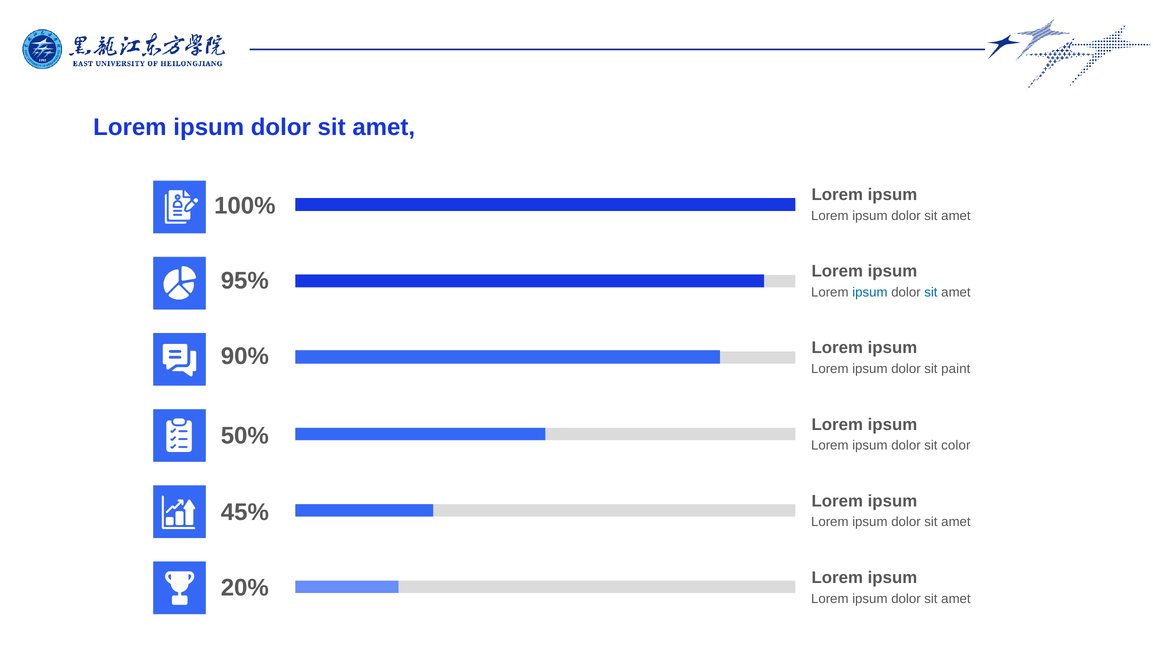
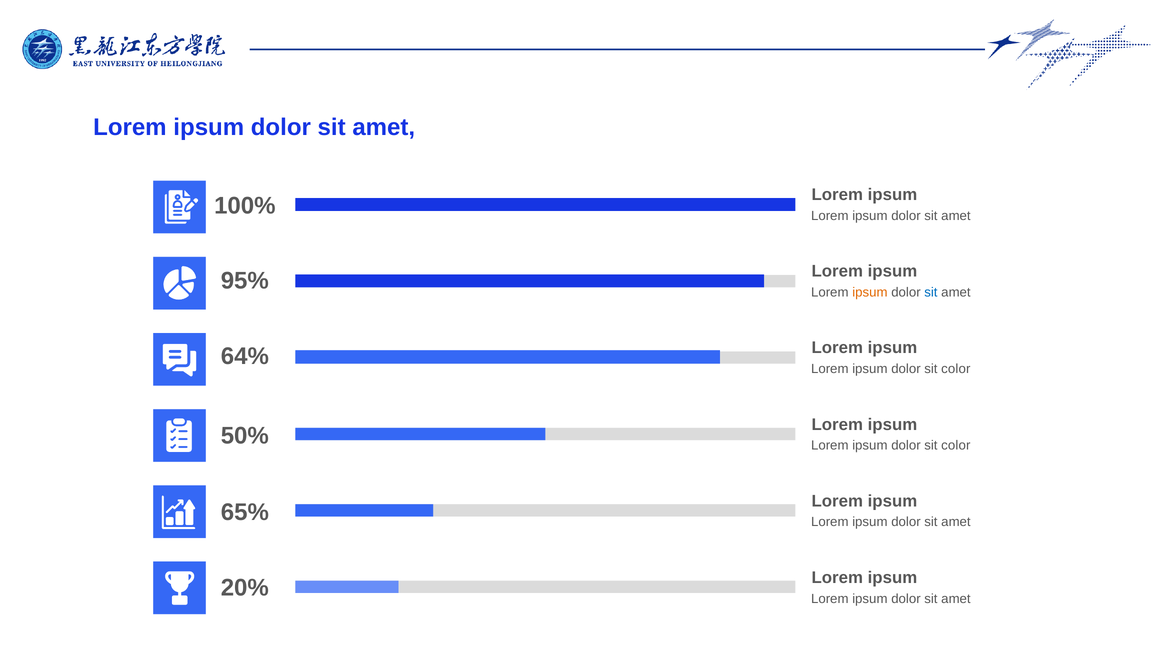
ipsum at (870, 292) colour: blue -> orange
90%: 90% -> 64%
paint at (956, 369): paint -> color
45%: 45% -> 65%
